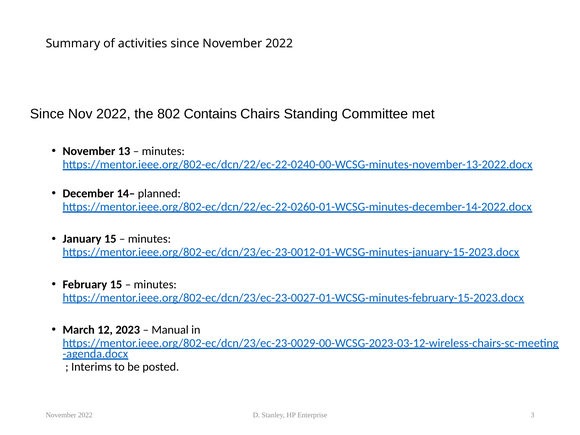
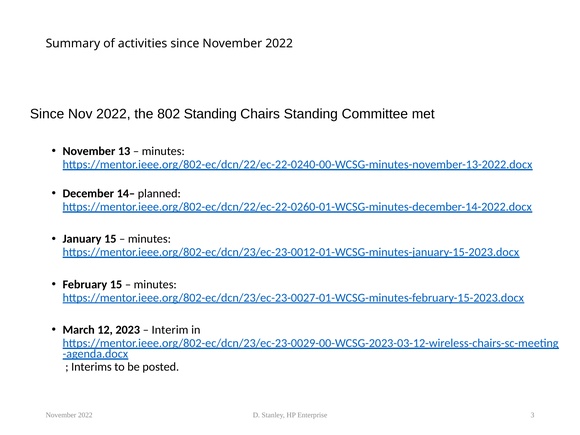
802 Contains: Contains -> Standing
Manual: Manual -> Interim
